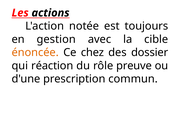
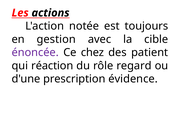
énoncée colour: orange -> purple
dossier: dossier -> patient
preuve: preuve -> regard
commun: commun -> évidence
